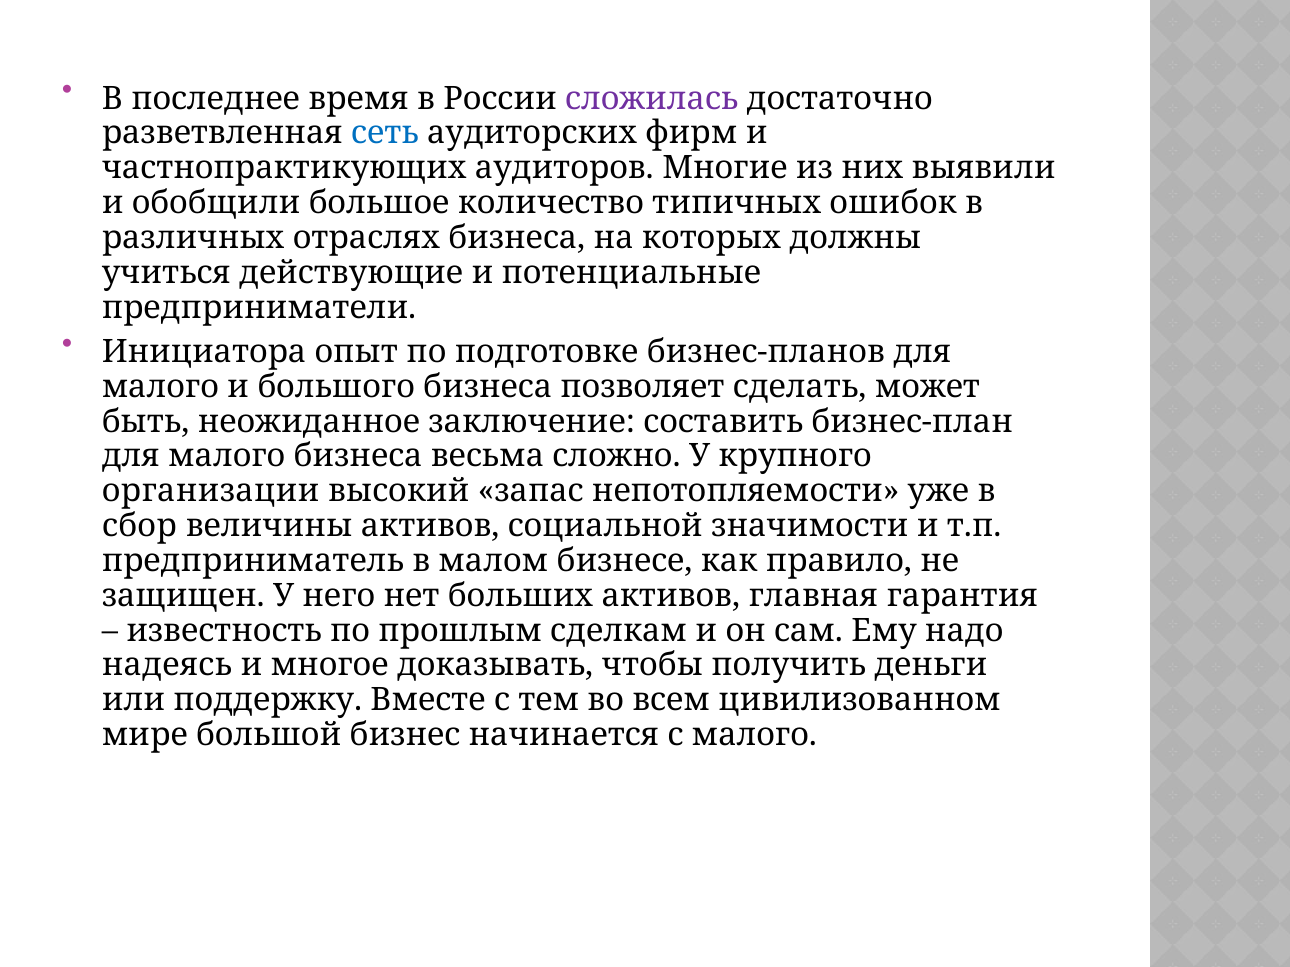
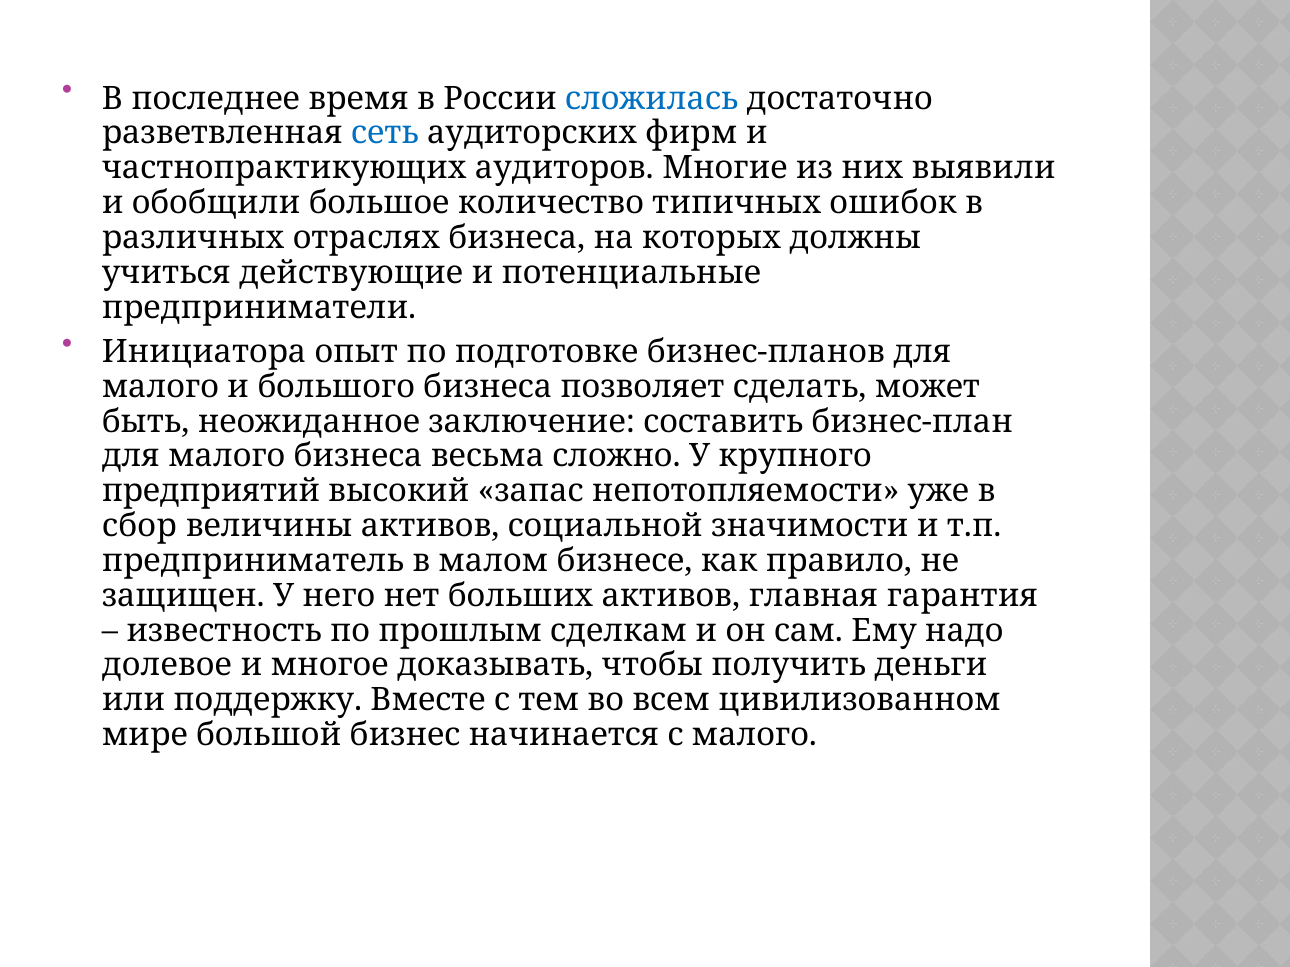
сложилась colour: purple -> blue
организации: организации -> предприятий
надеясь: надеясь -> долевое
